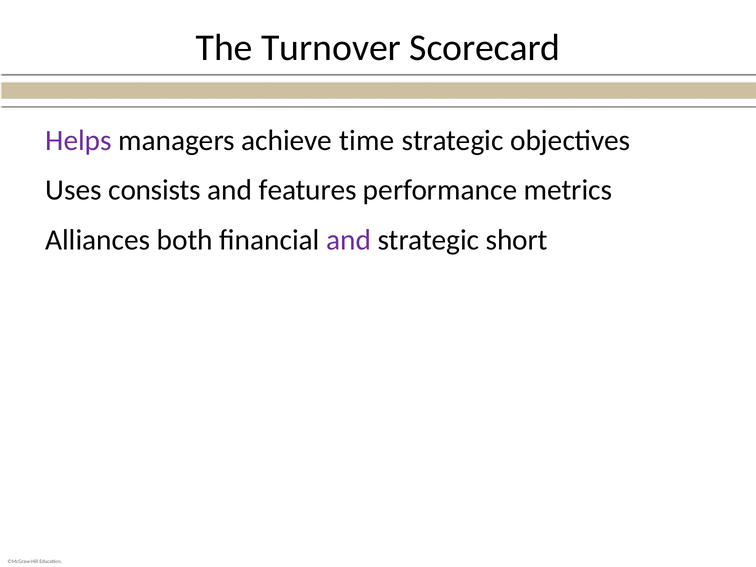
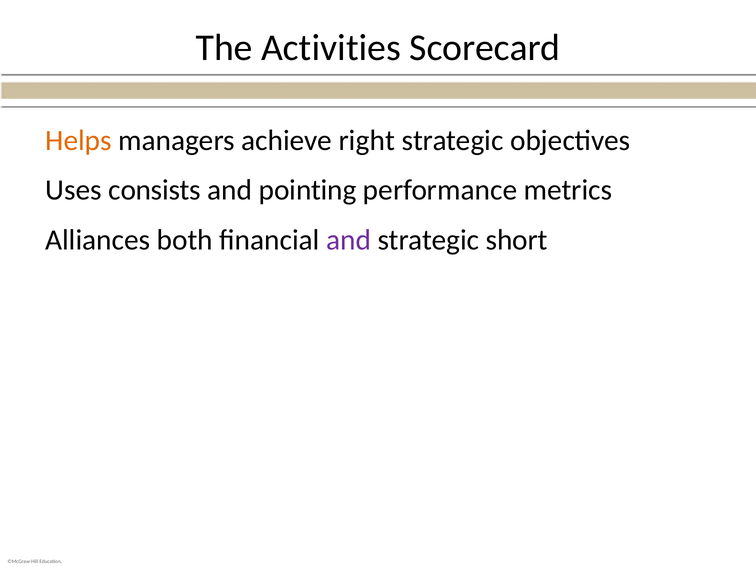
Turnover: Turnover -> Activities
Helps colour: purple -> orange
time: time -> right
features: features -> pointing
